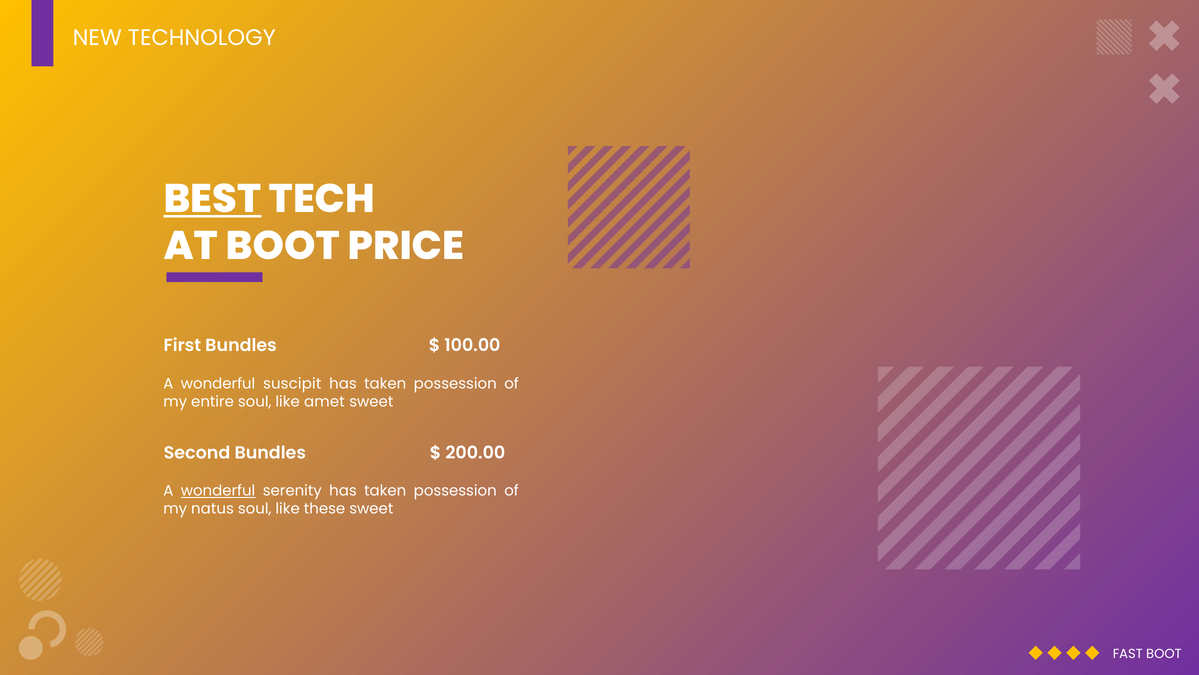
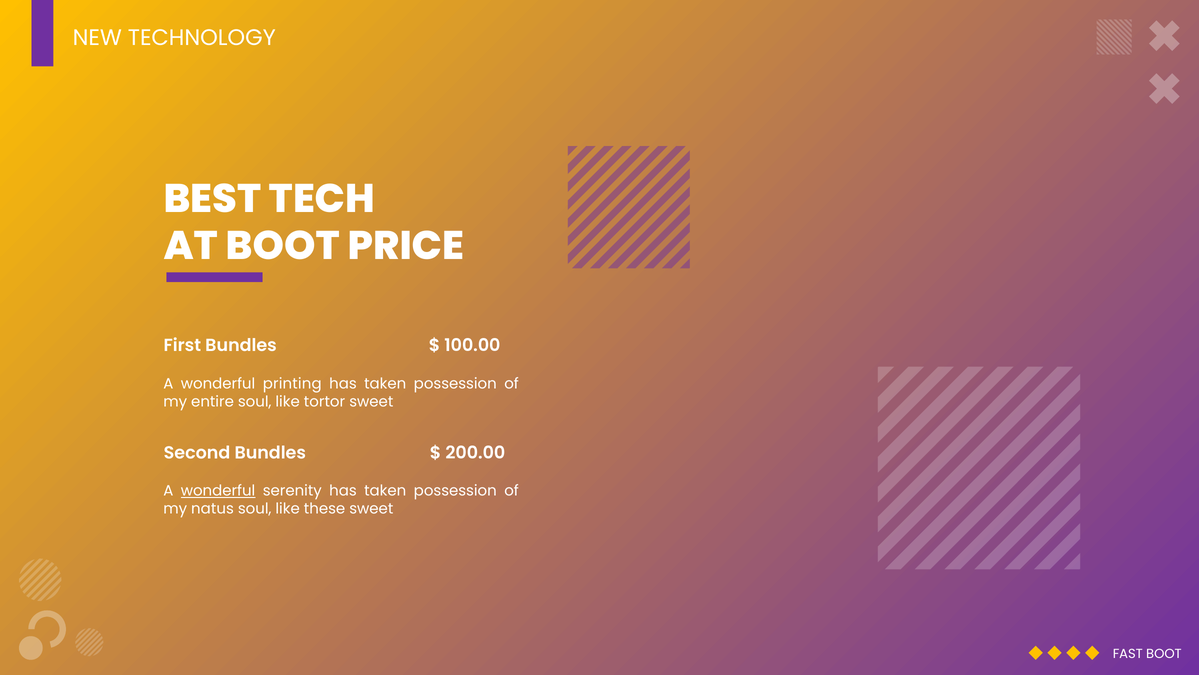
BEST underline: present -> none
suscipit: suscipit -> printing
amet: amet -> tortor
